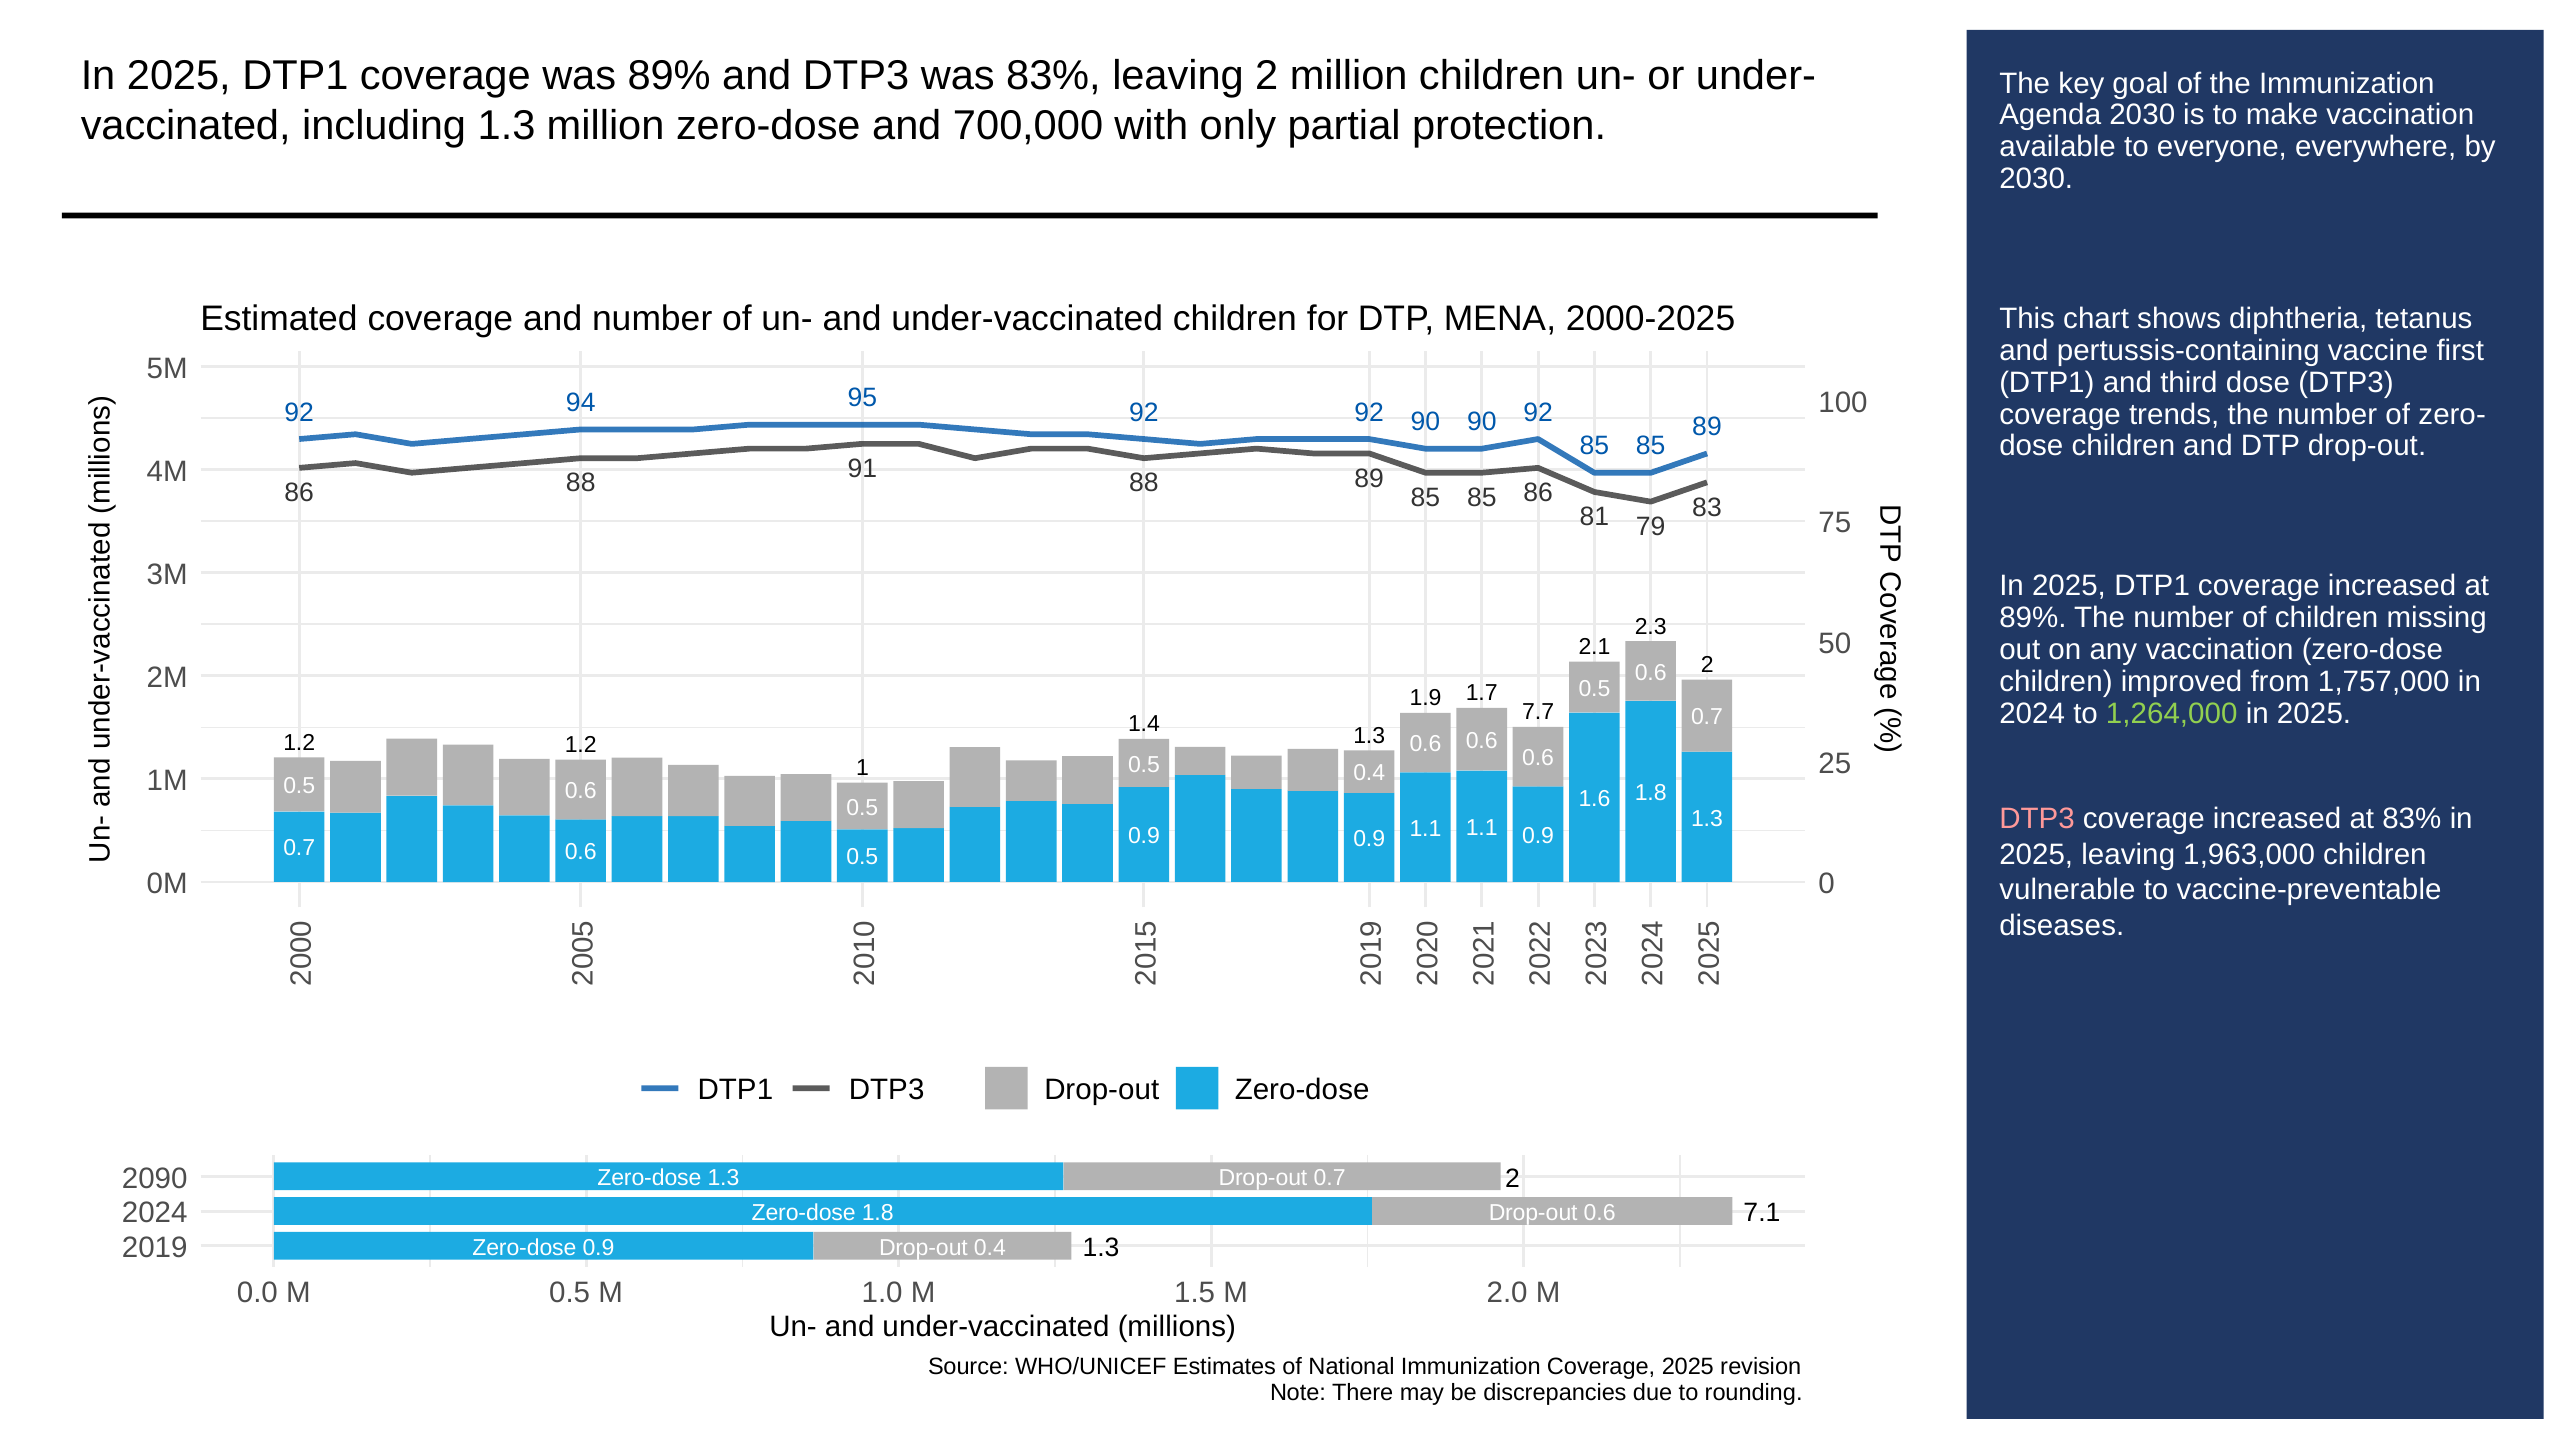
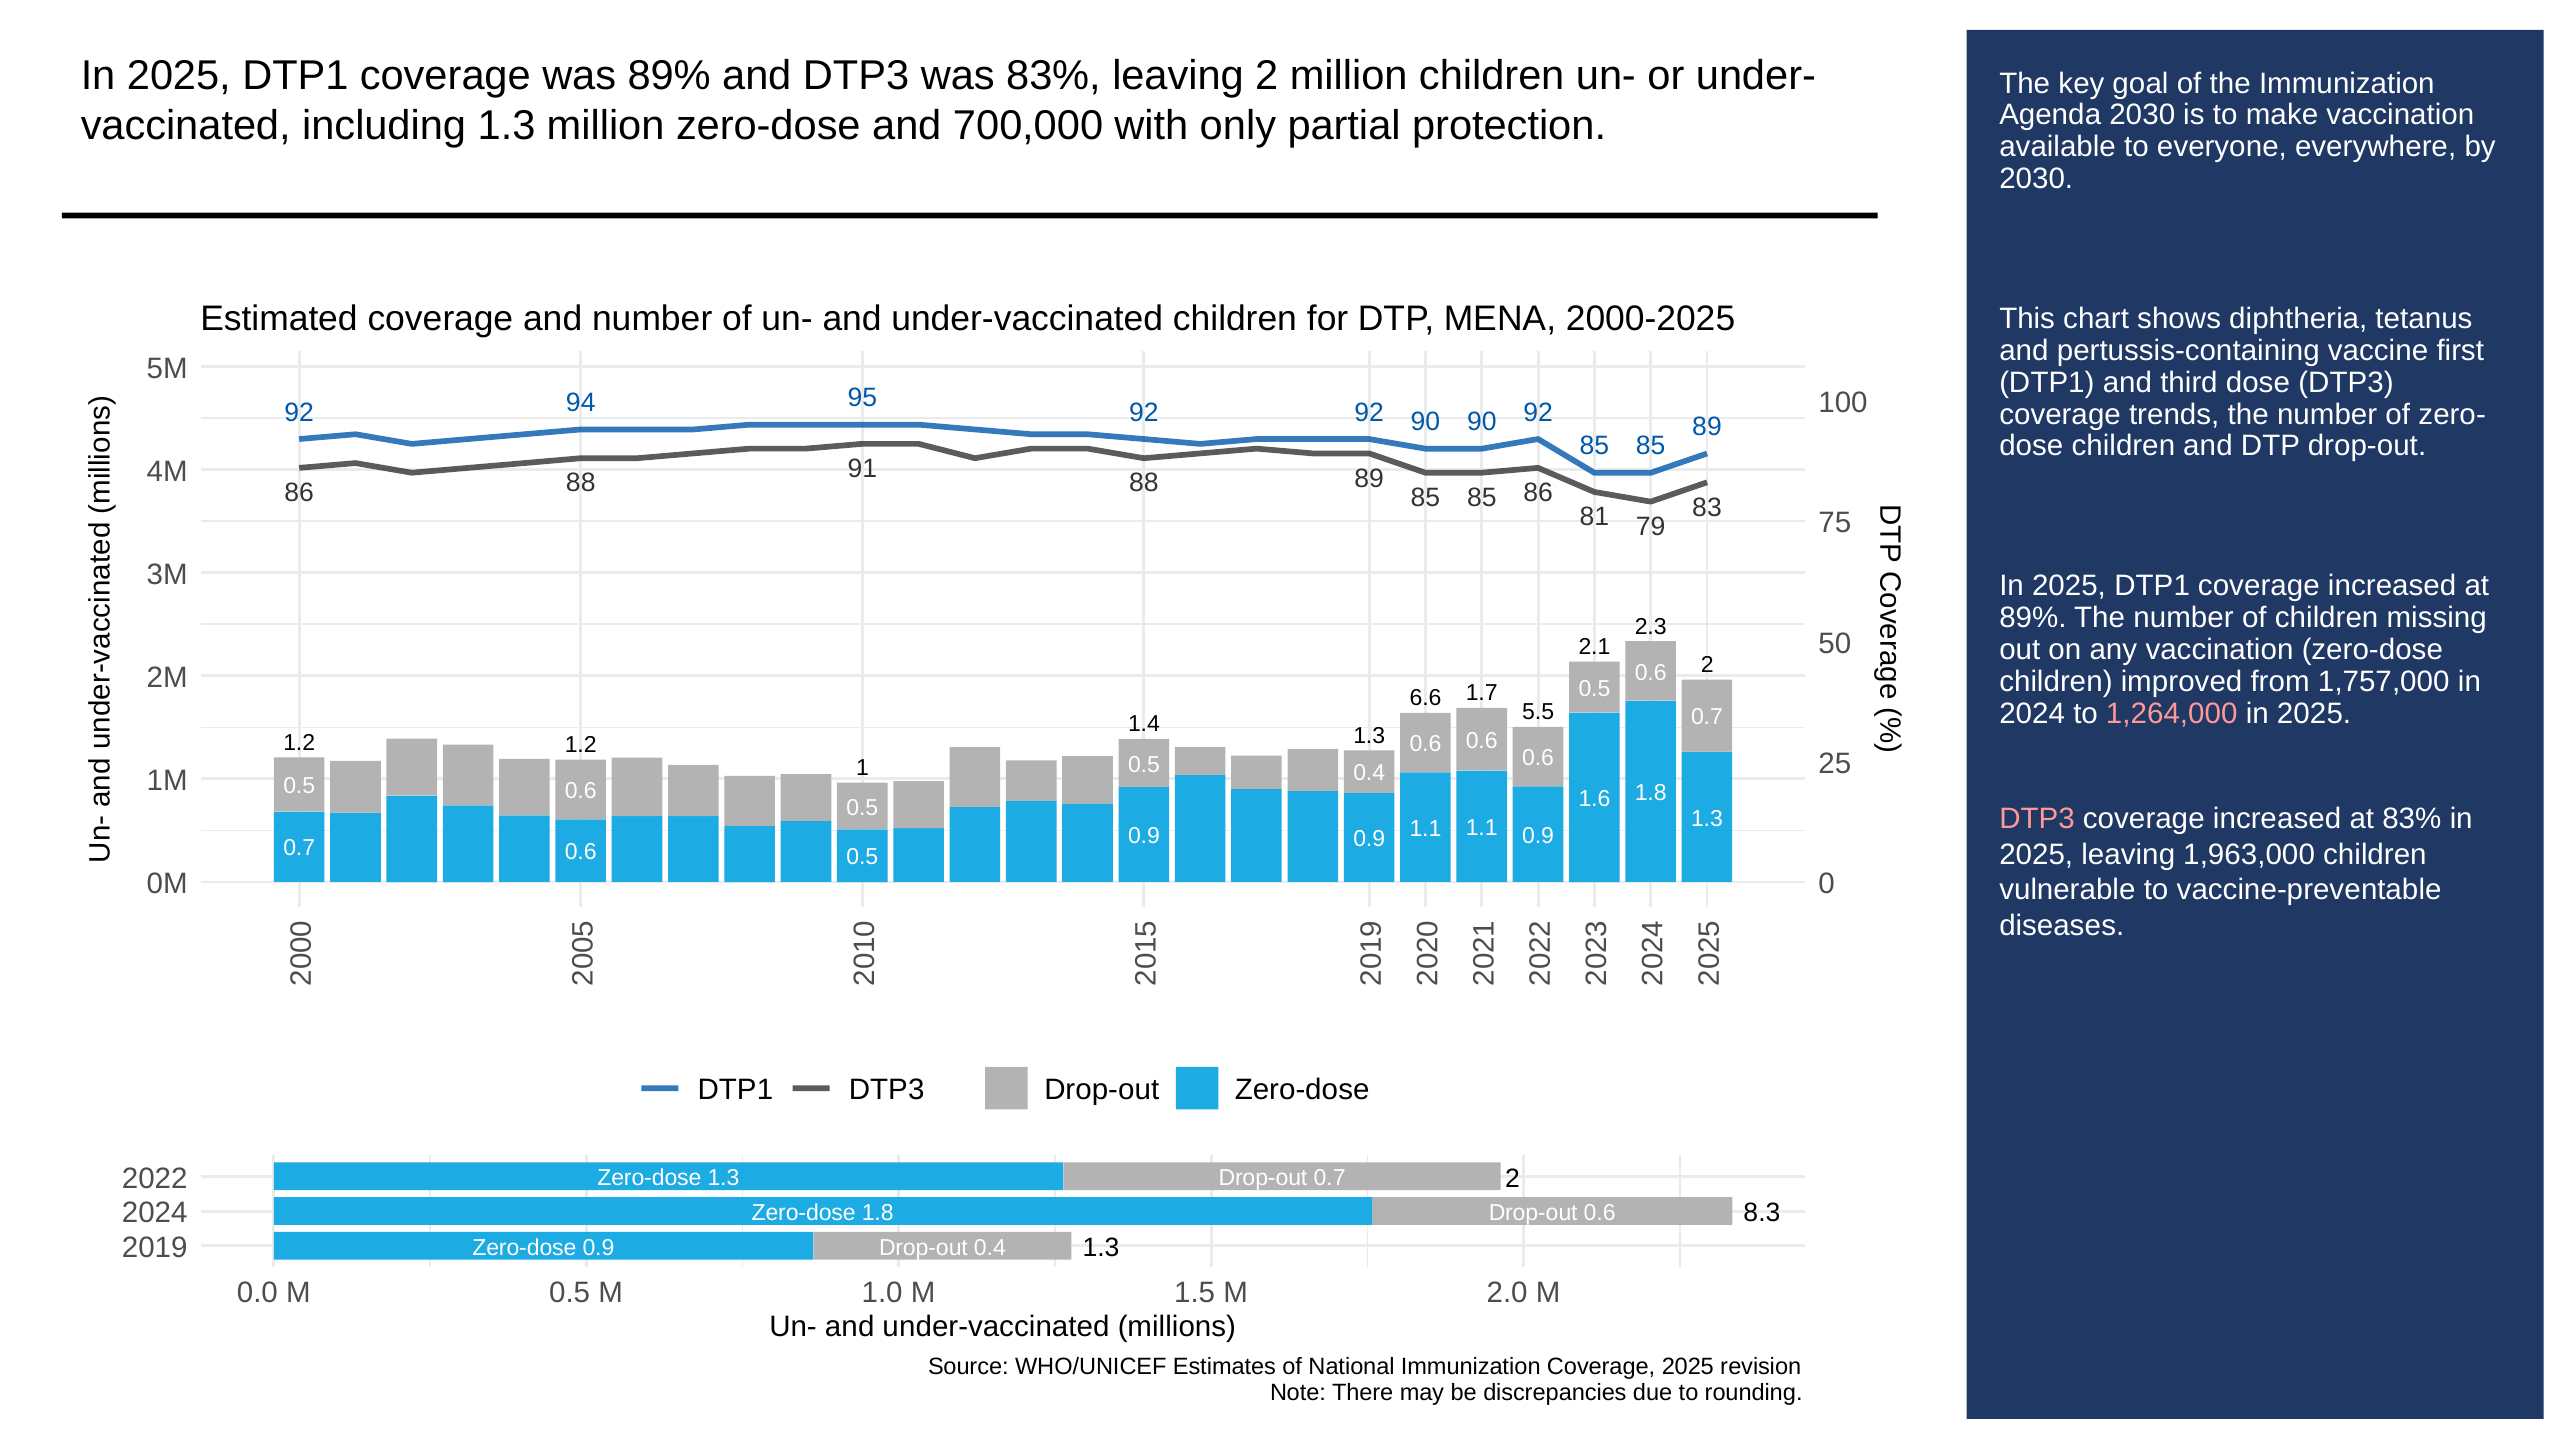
1.9: 1.9 -> 6.6
1,264,000 colour: light green -> pink
7.7: 7.7 -> 5.5
2090: 2090 -> 2022
7.1: 7.1 -> 8.3
